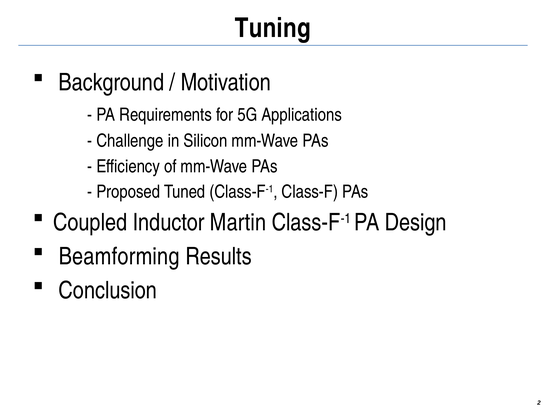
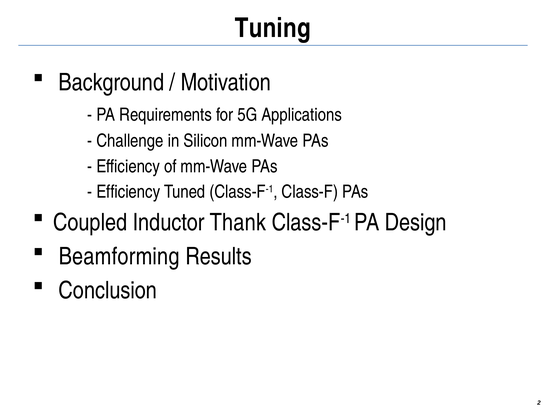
Proposed at (128, 192): Proposed -> Efficiency
Martin: Martin -> Thank
